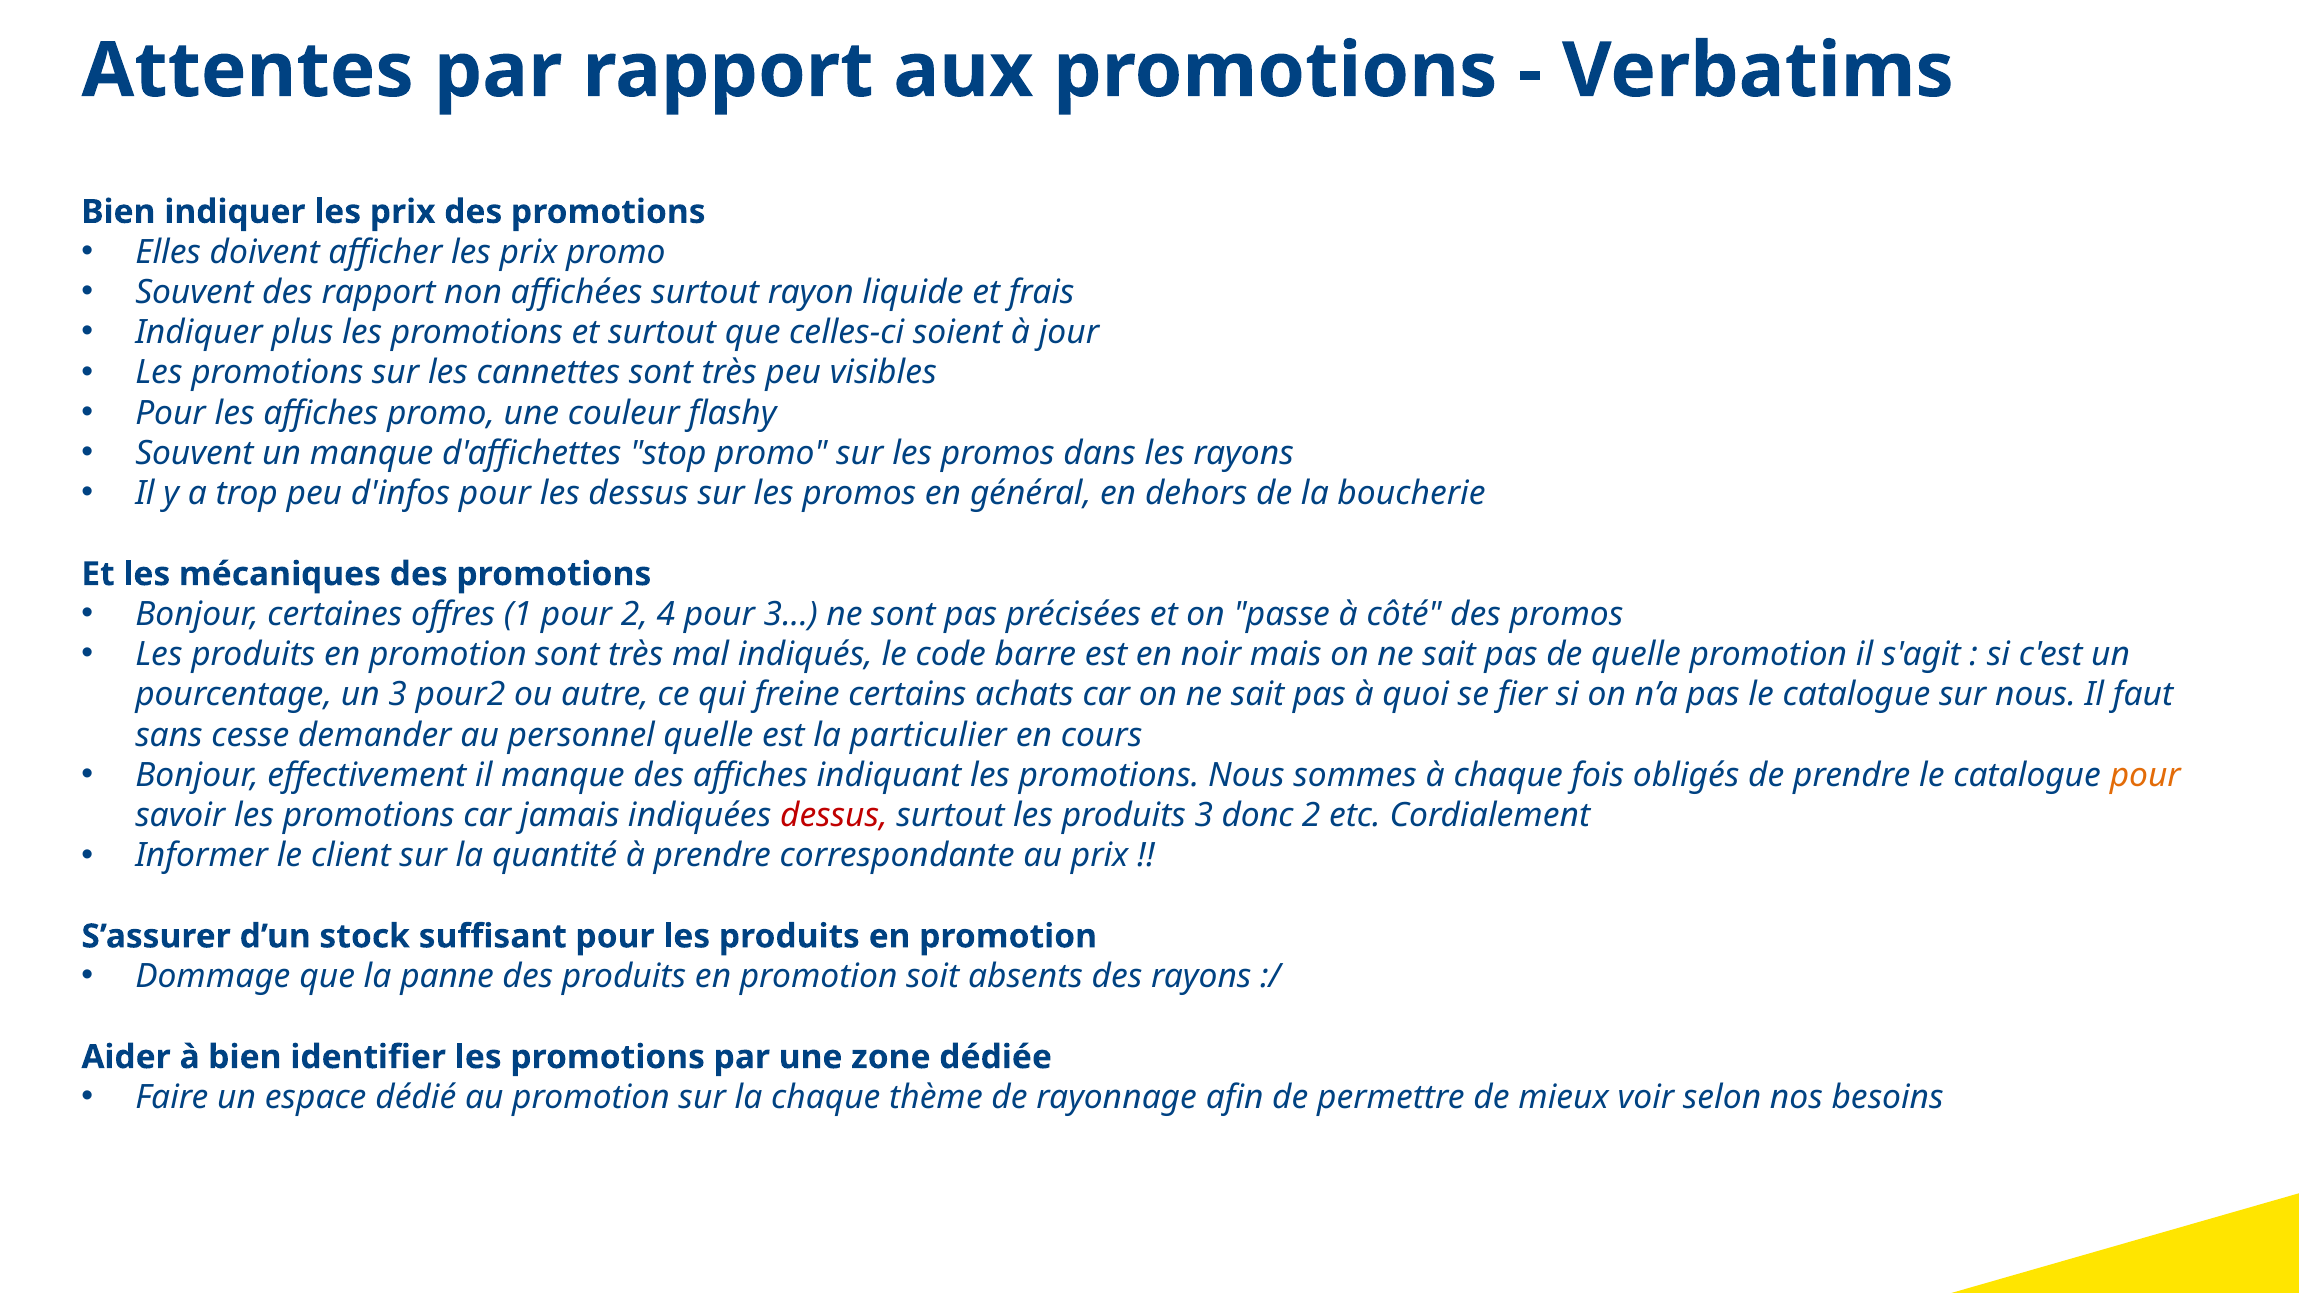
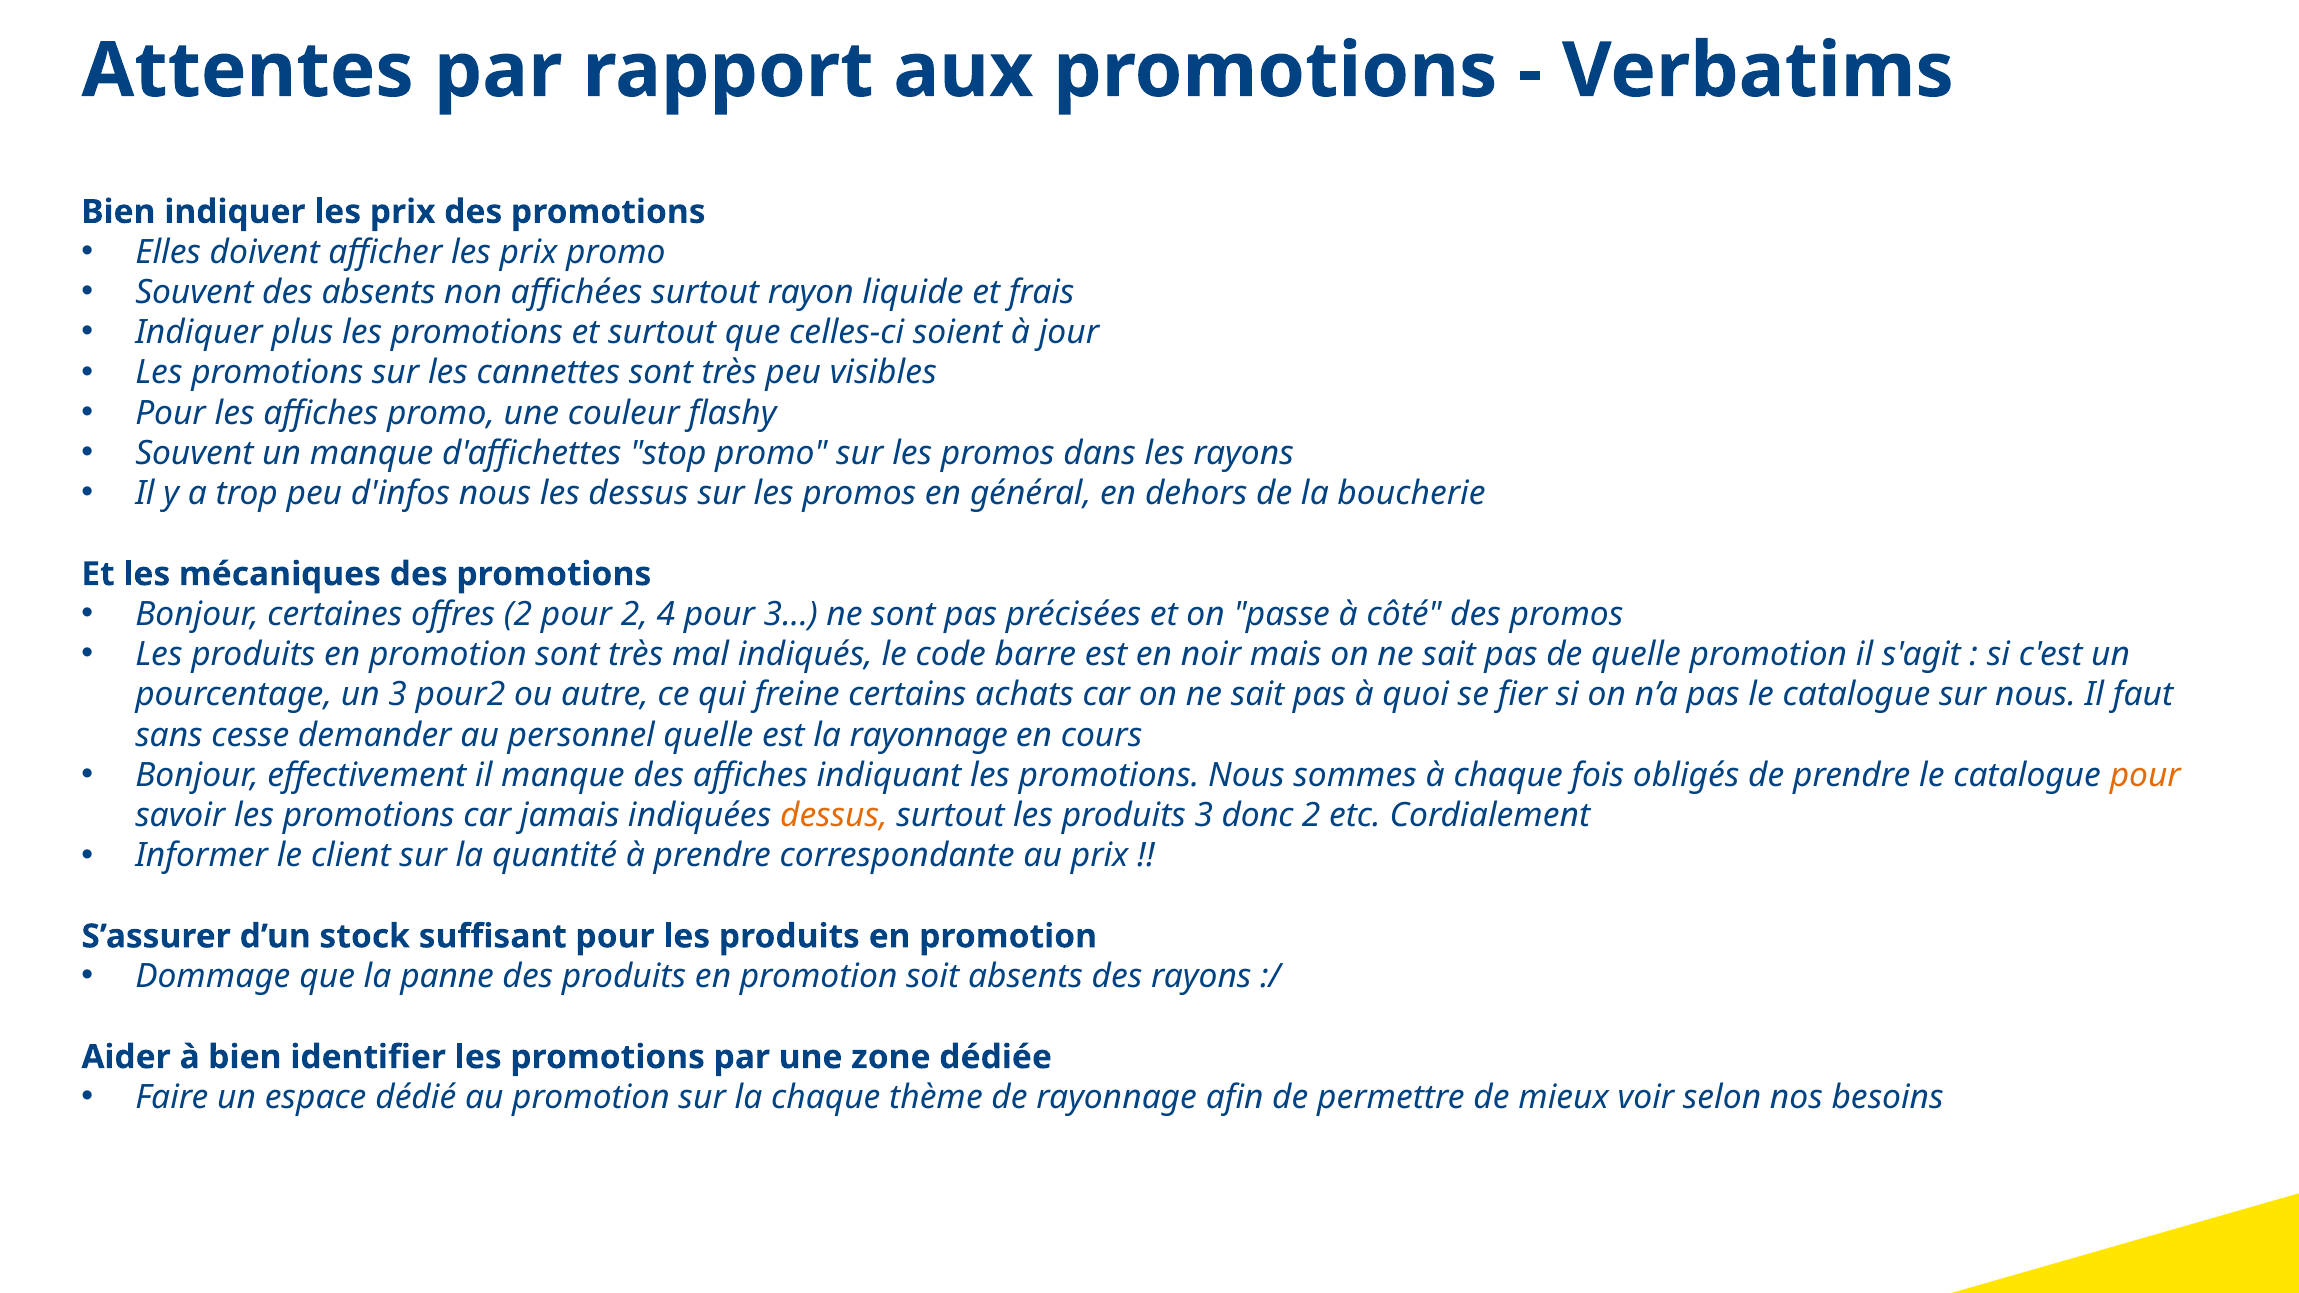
des rapport: rapport -> absents
d'infos pour: pour -> nous
offres 1: 1 -> 2
la particulier: particulier -> rayonnage
dessus at (834, 816) colour: red -> orange
